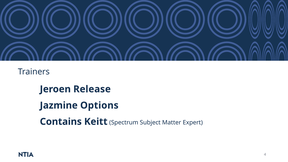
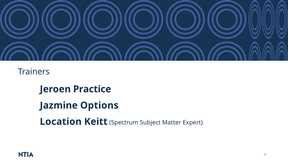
Release: Release -> Practice
Contains: Contains -> Location
